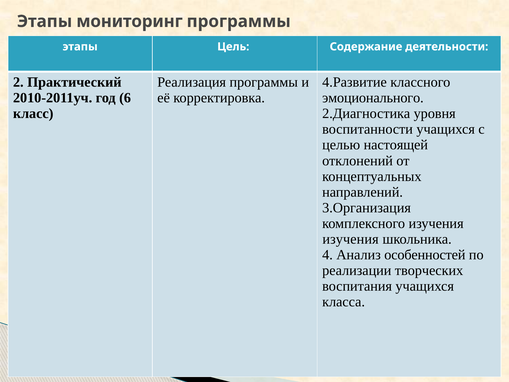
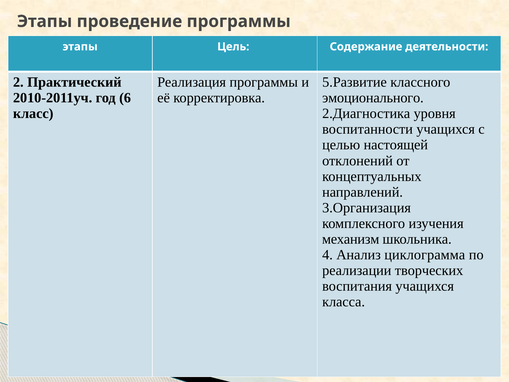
мониторинг: мониторинг -> проведение
4.Развитие: 4.Развитие -> 5.Развитие
изучения at (351, 239): изучения -> механизм
особенностей: особенностей -> циклограмма
